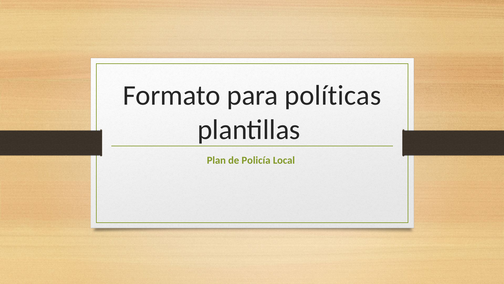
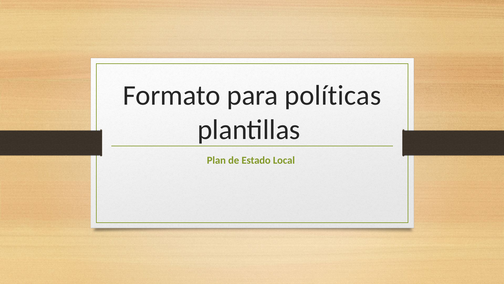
Policía: Policía -> Estado
